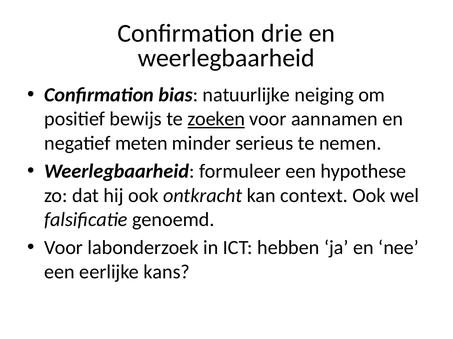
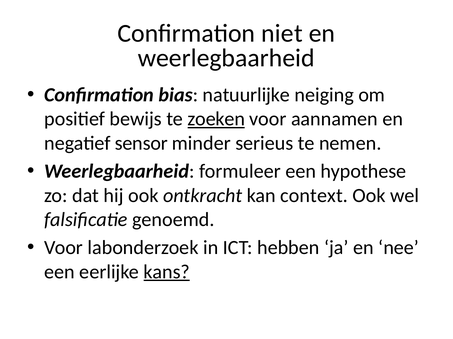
drie: drie -> niet
meten: meten -> sensor
kans underline: none -> present
